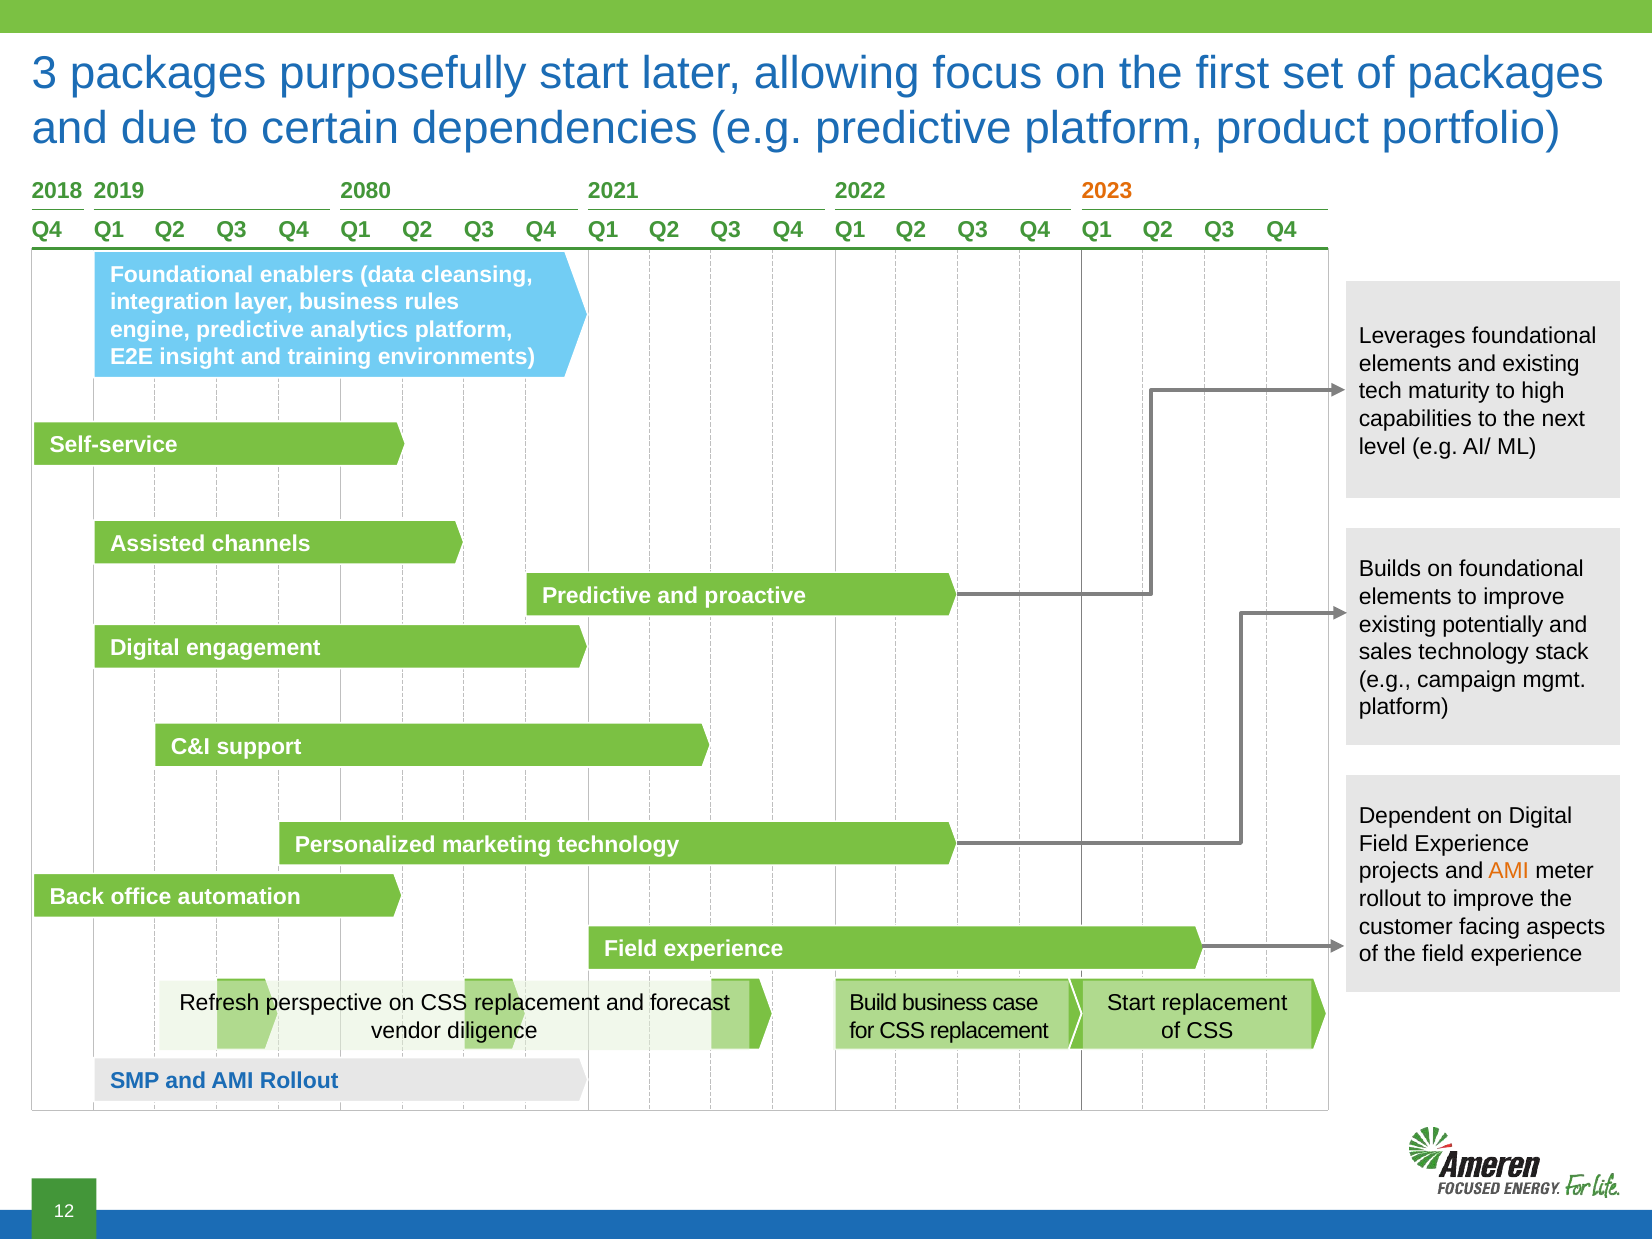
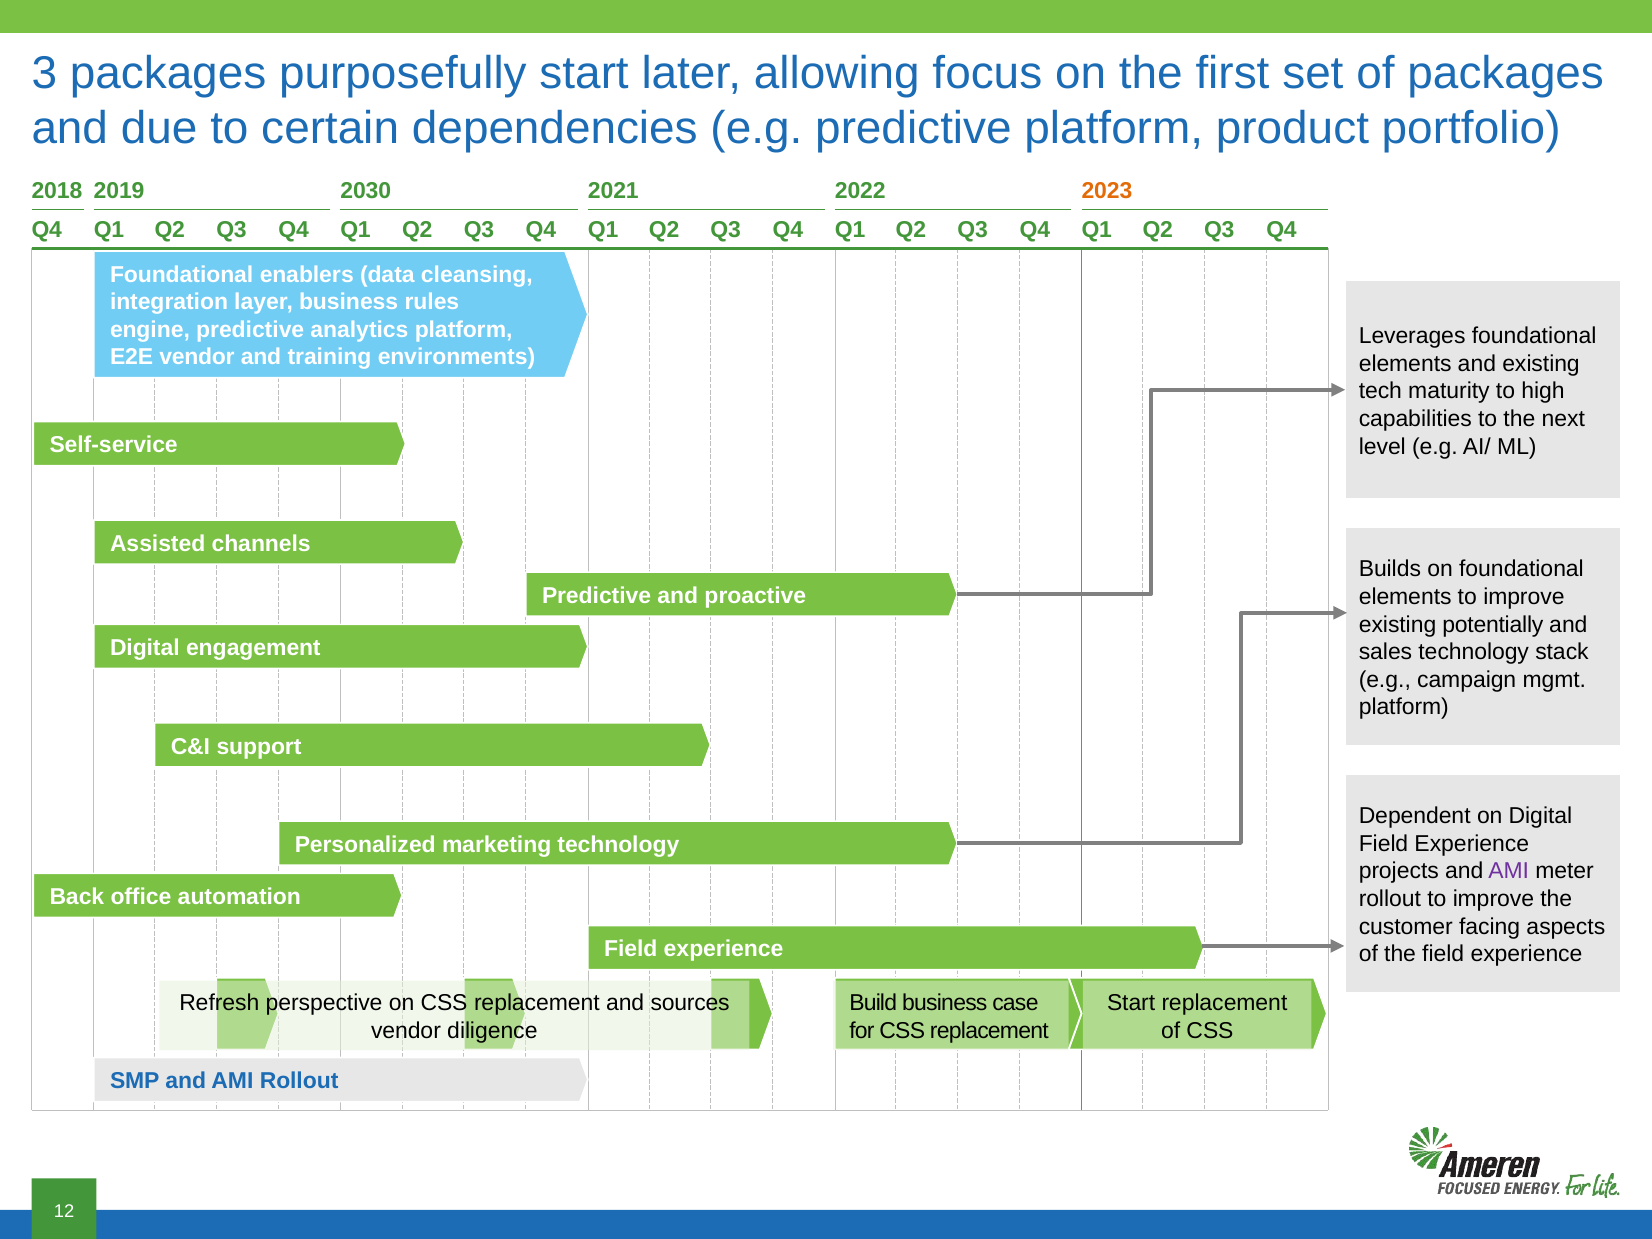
2080: 2080 -> 2030
E2E insight: insight -> vendor
AMI at (1509, 871) colour: orange -> purple
forecast: forecast -> sources
